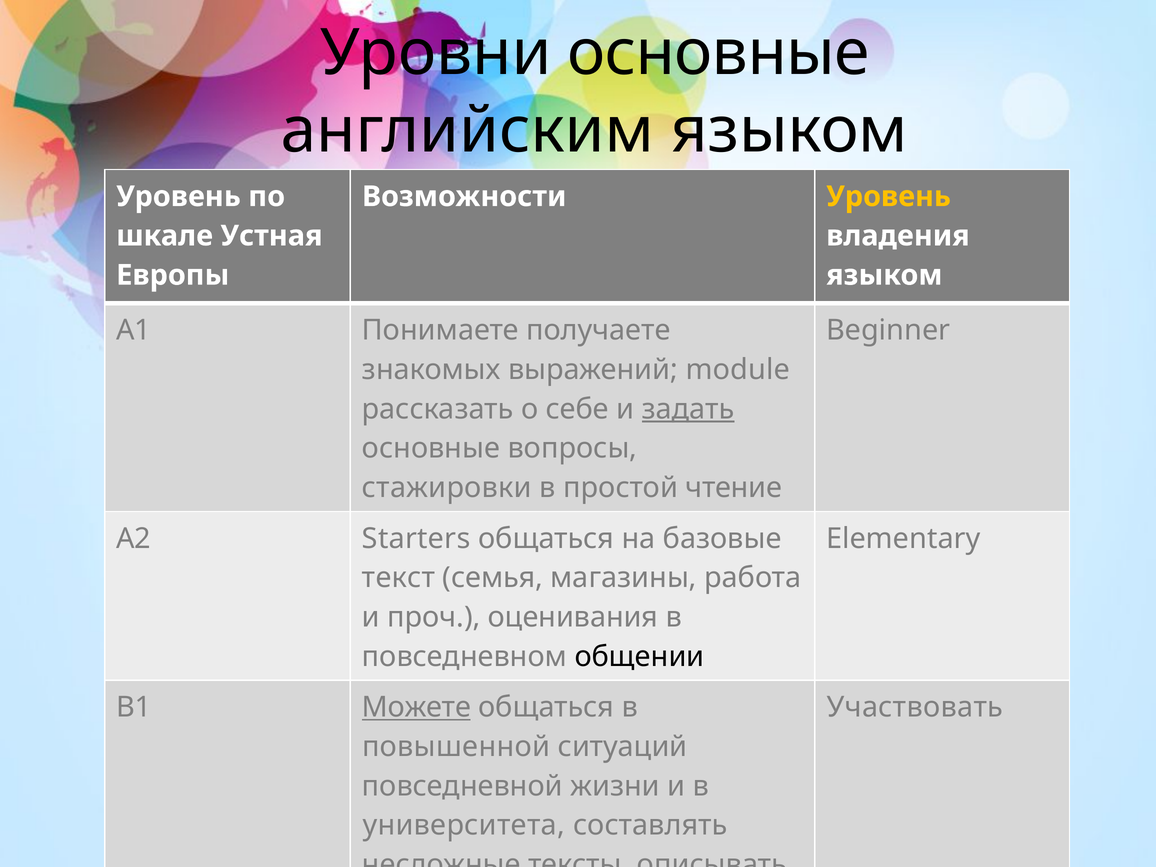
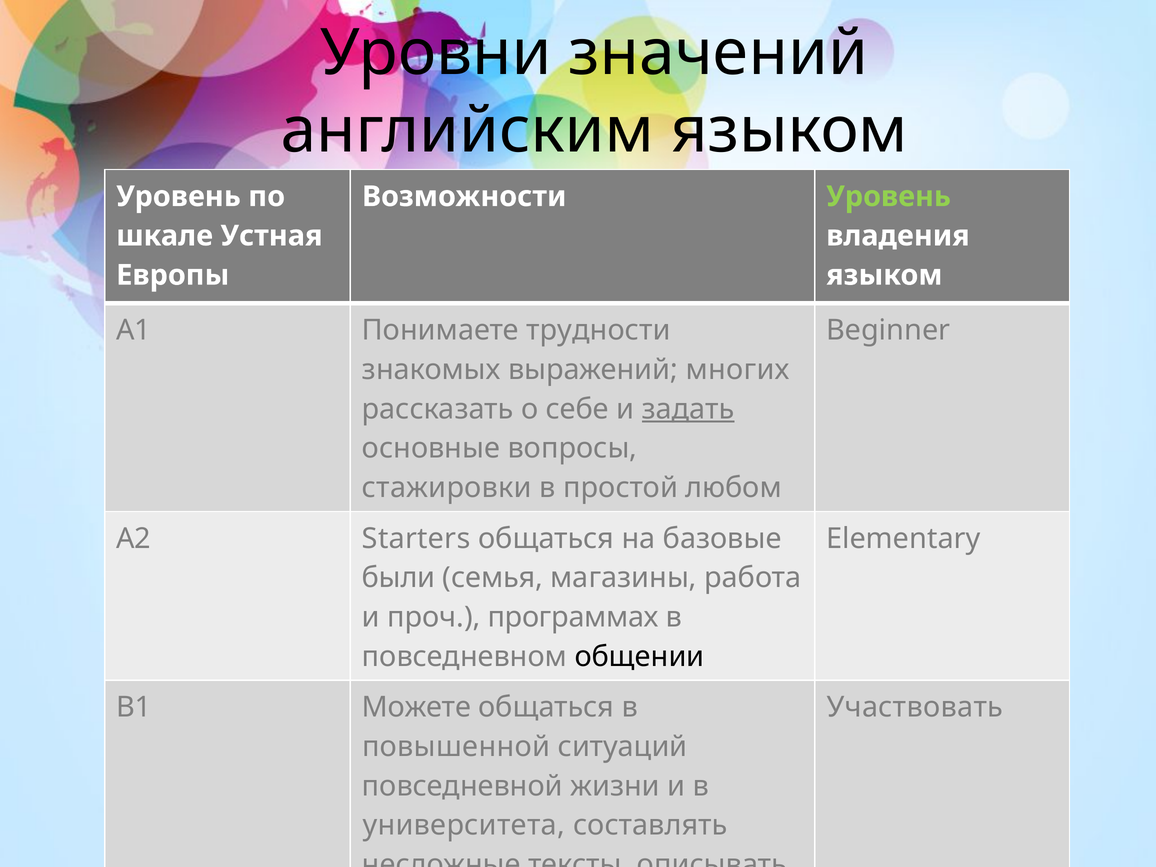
Уровни основные: основные -> значений
Уровень at (889, 197) colour: yellow -> light green
получаете: получаете -> трудности
module: module -> многих
чтение: чтение -> любом
текст: текст -> были
оценивания: оценивания -> программах
Можете underline: present -> none
